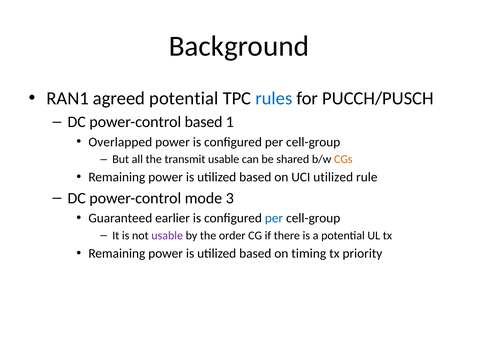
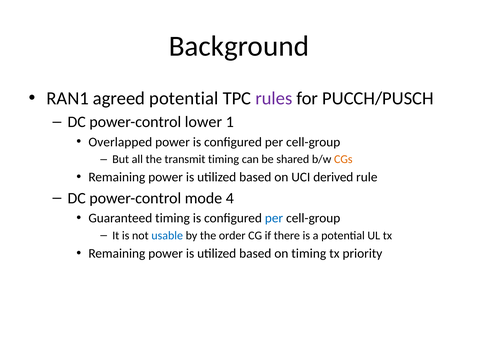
rules colour: blue -> purple
power-control based: based -> lower
transmit usable: usable -> timing
UCI utilized: utilized -> derived
3: 3 -> 4
Guaranteed earlier: earlier -> timing
usable at (167, 236) colour: purple -> blue
